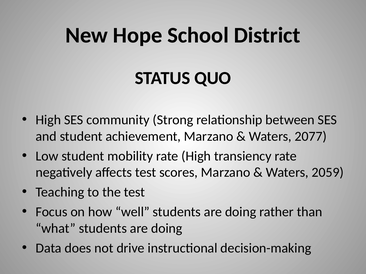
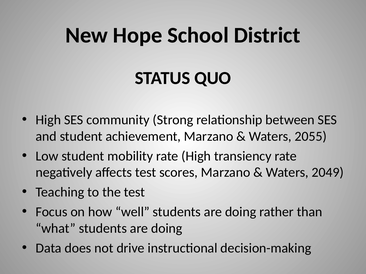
2077: 2077 -> 2055
2059: 2059 -> 2049
